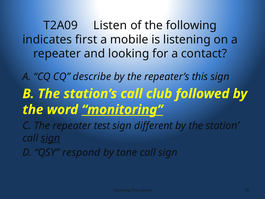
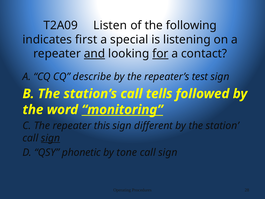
mobile: mobile -> special
and underline: none -> present
for underline: none -> present
this: this -> test
club: club -> tells
test: test -> this
respond: respond -> phonetic
